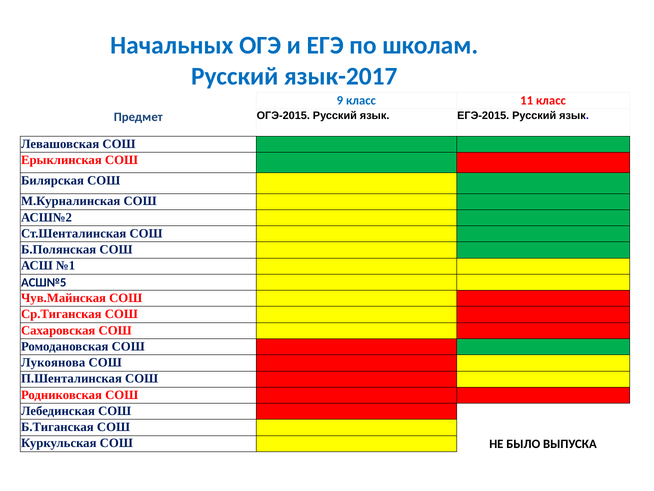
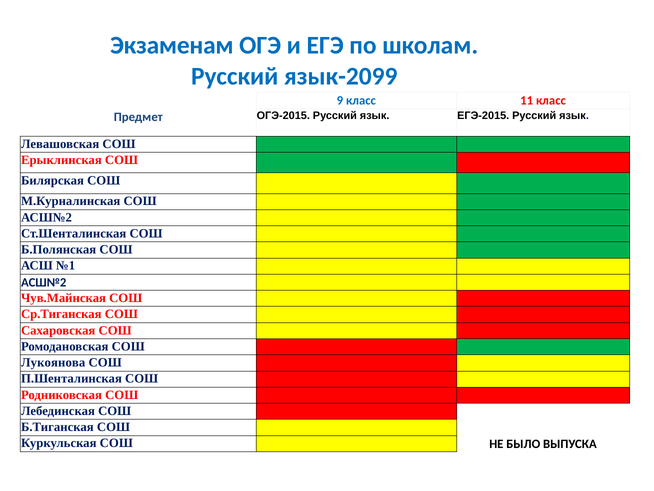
Начальных: Начальных -> Экзаменам
язык-2017: язык-2017 -> язык-2099
АСШ№5 at (44, 282): АСШ№5 -> АСШ№2
